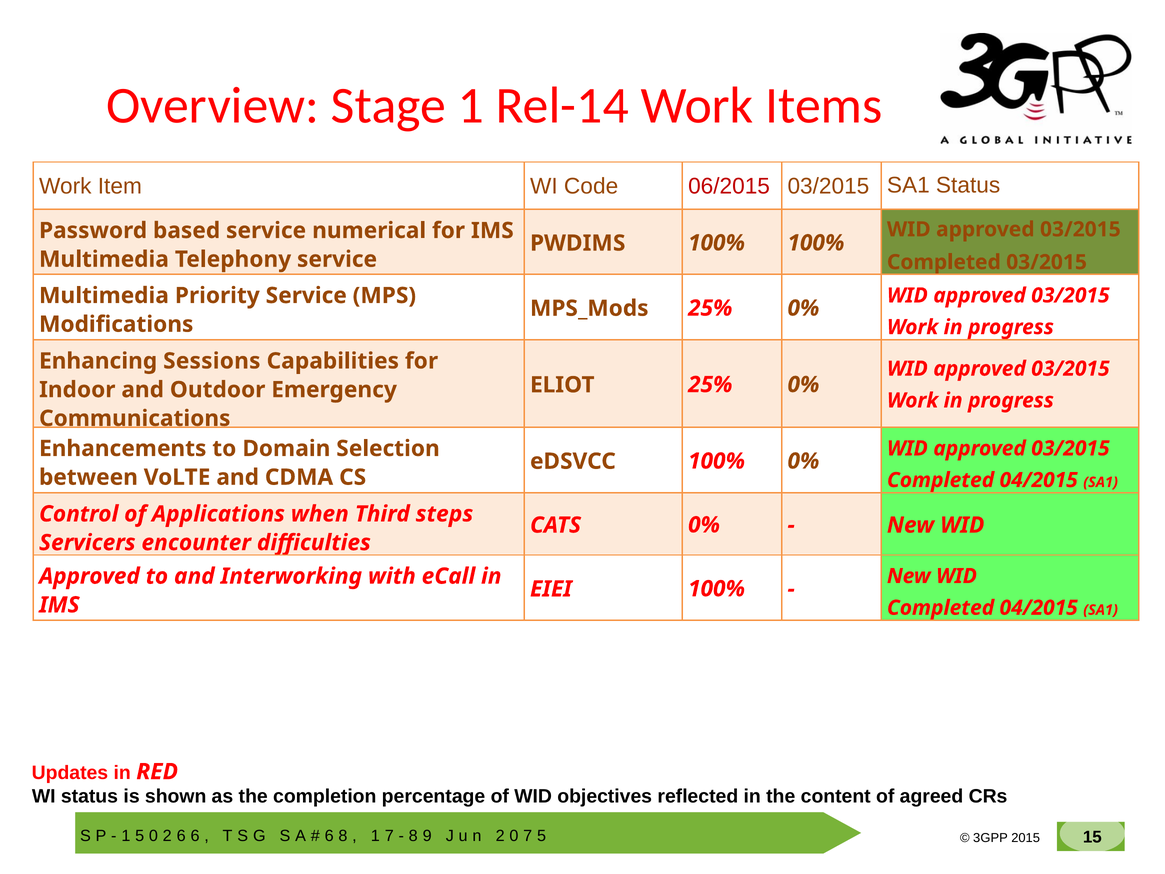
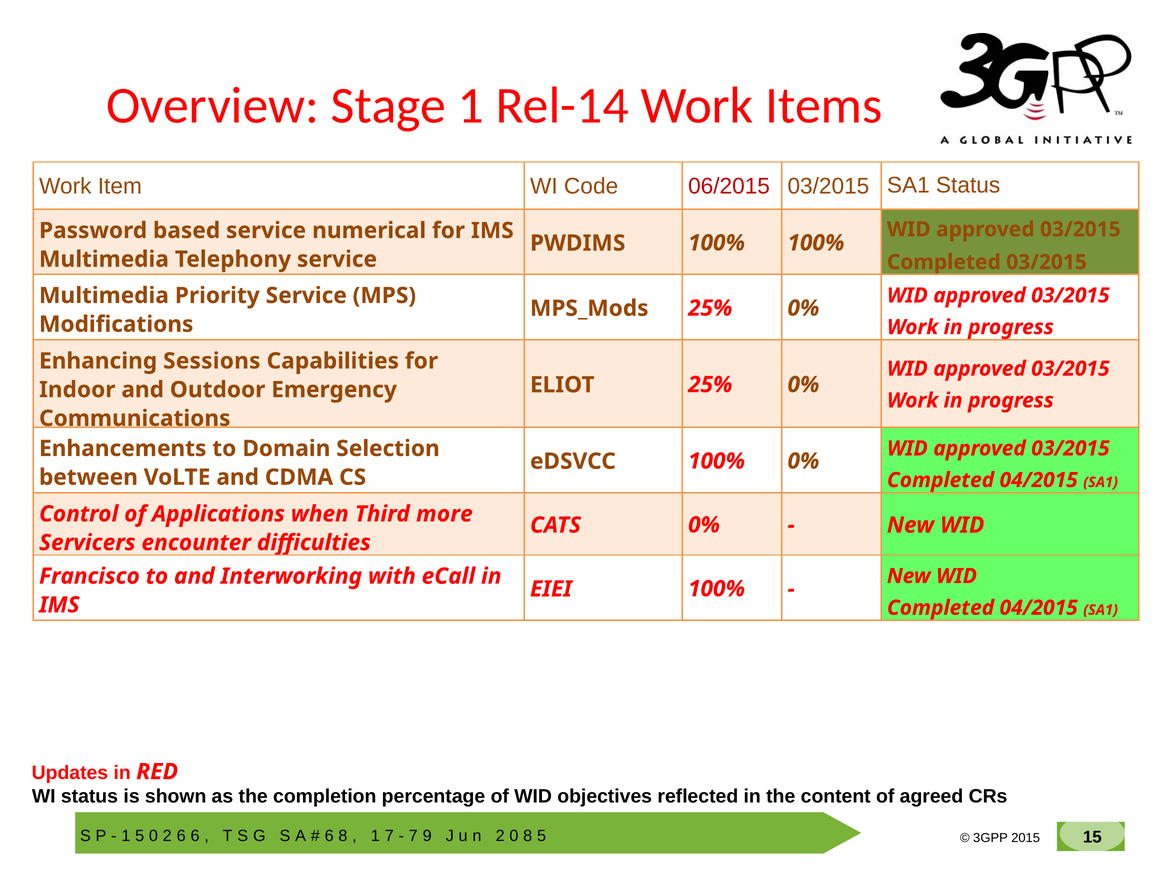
steps: steps -> more
Approved at (89, 576): Approved -> Francisco
8 at (413, 836): 8 -> 7
7 at (528, 836): 7 -> 8
